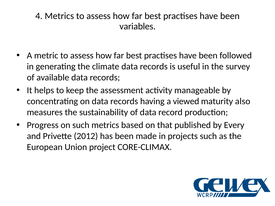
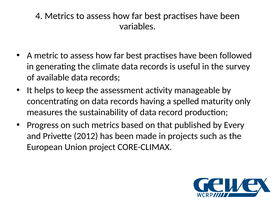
viewed: viewed -> spelled
also: also -> only
